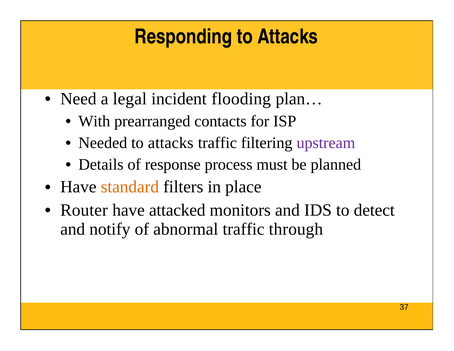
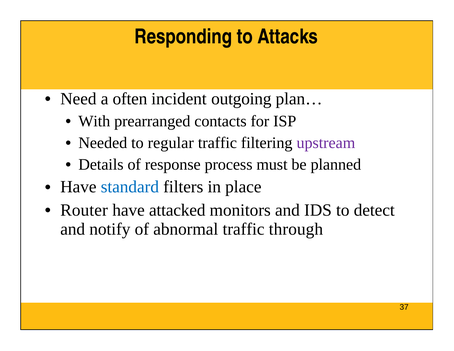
legal: legal -> often
flooding: flooding -> outgoing
Needed to attacks: attacks -> regular
standard colour: orange -> blue
